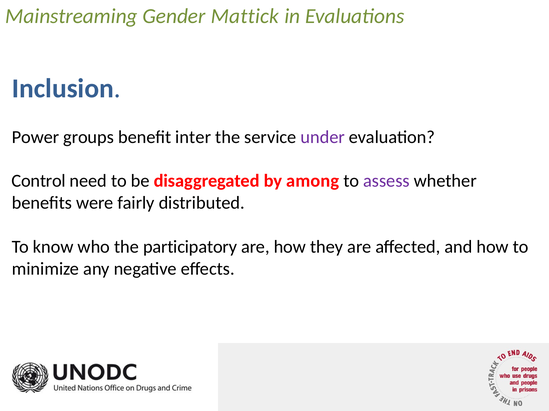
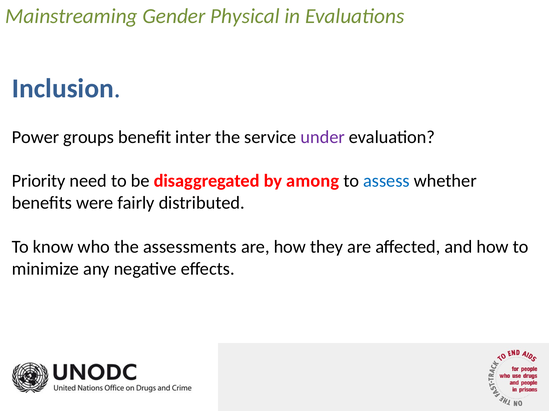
Mattick: Mattick -> Physical
Control: Control -> Priority
assess colour: purple -> blue
participatory: participatory -> assessments
